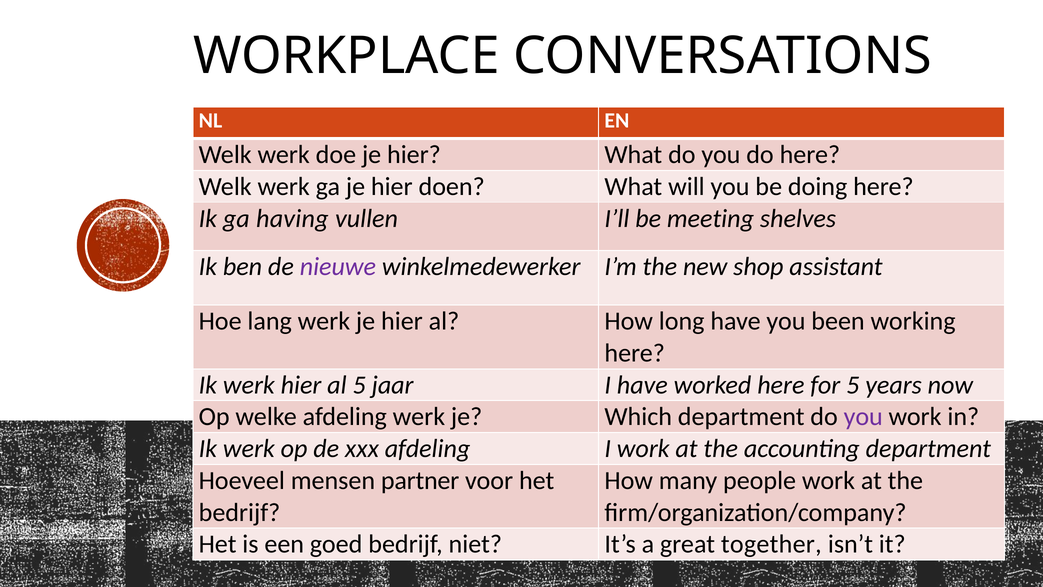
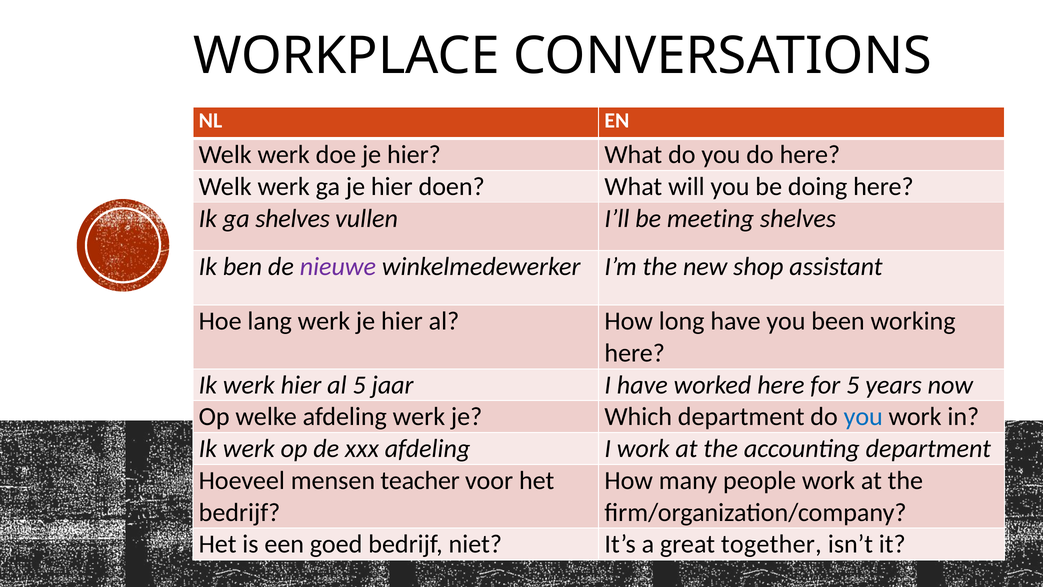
ga having: having -> shelves
you at (863, 417) colour: purple -> blue
partner: partner -> teacher
